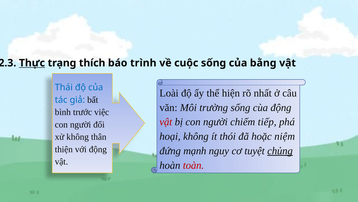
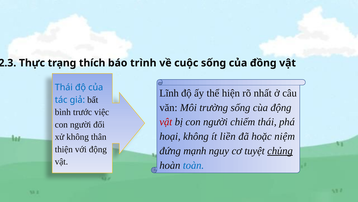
Thực underline: present -> none
bằng: bằng -> đồng
Loài: Loài -> Lĩnh
chiếm tiếp: tiếp -> thái
thói: thói -> liền
toàn colour: red -> blue
